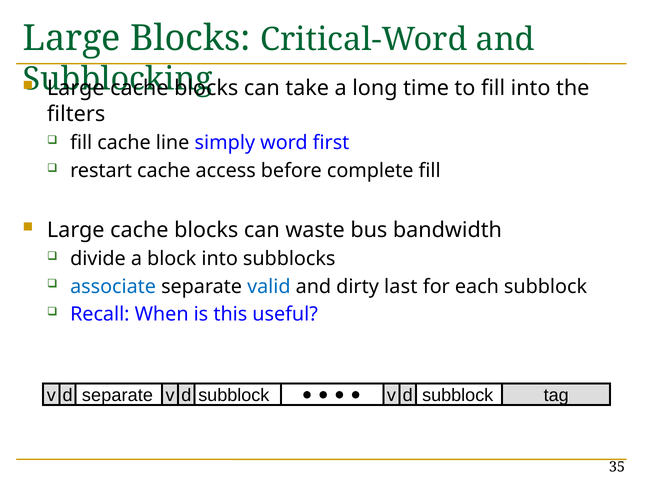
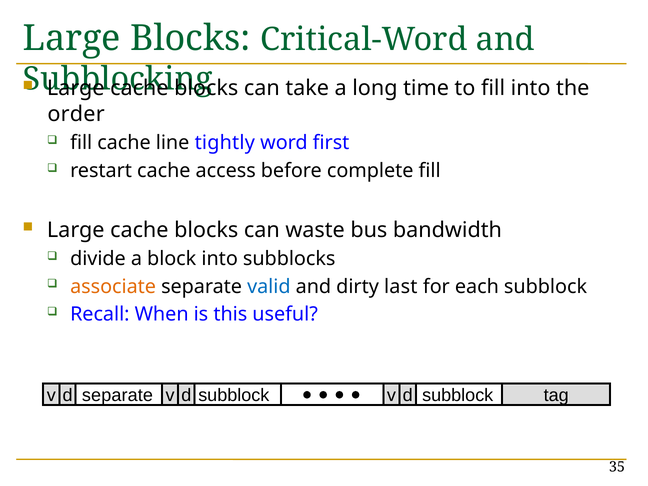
filters: filters -> order
simply: simply -> tightly
associate colour: blue -> orange
